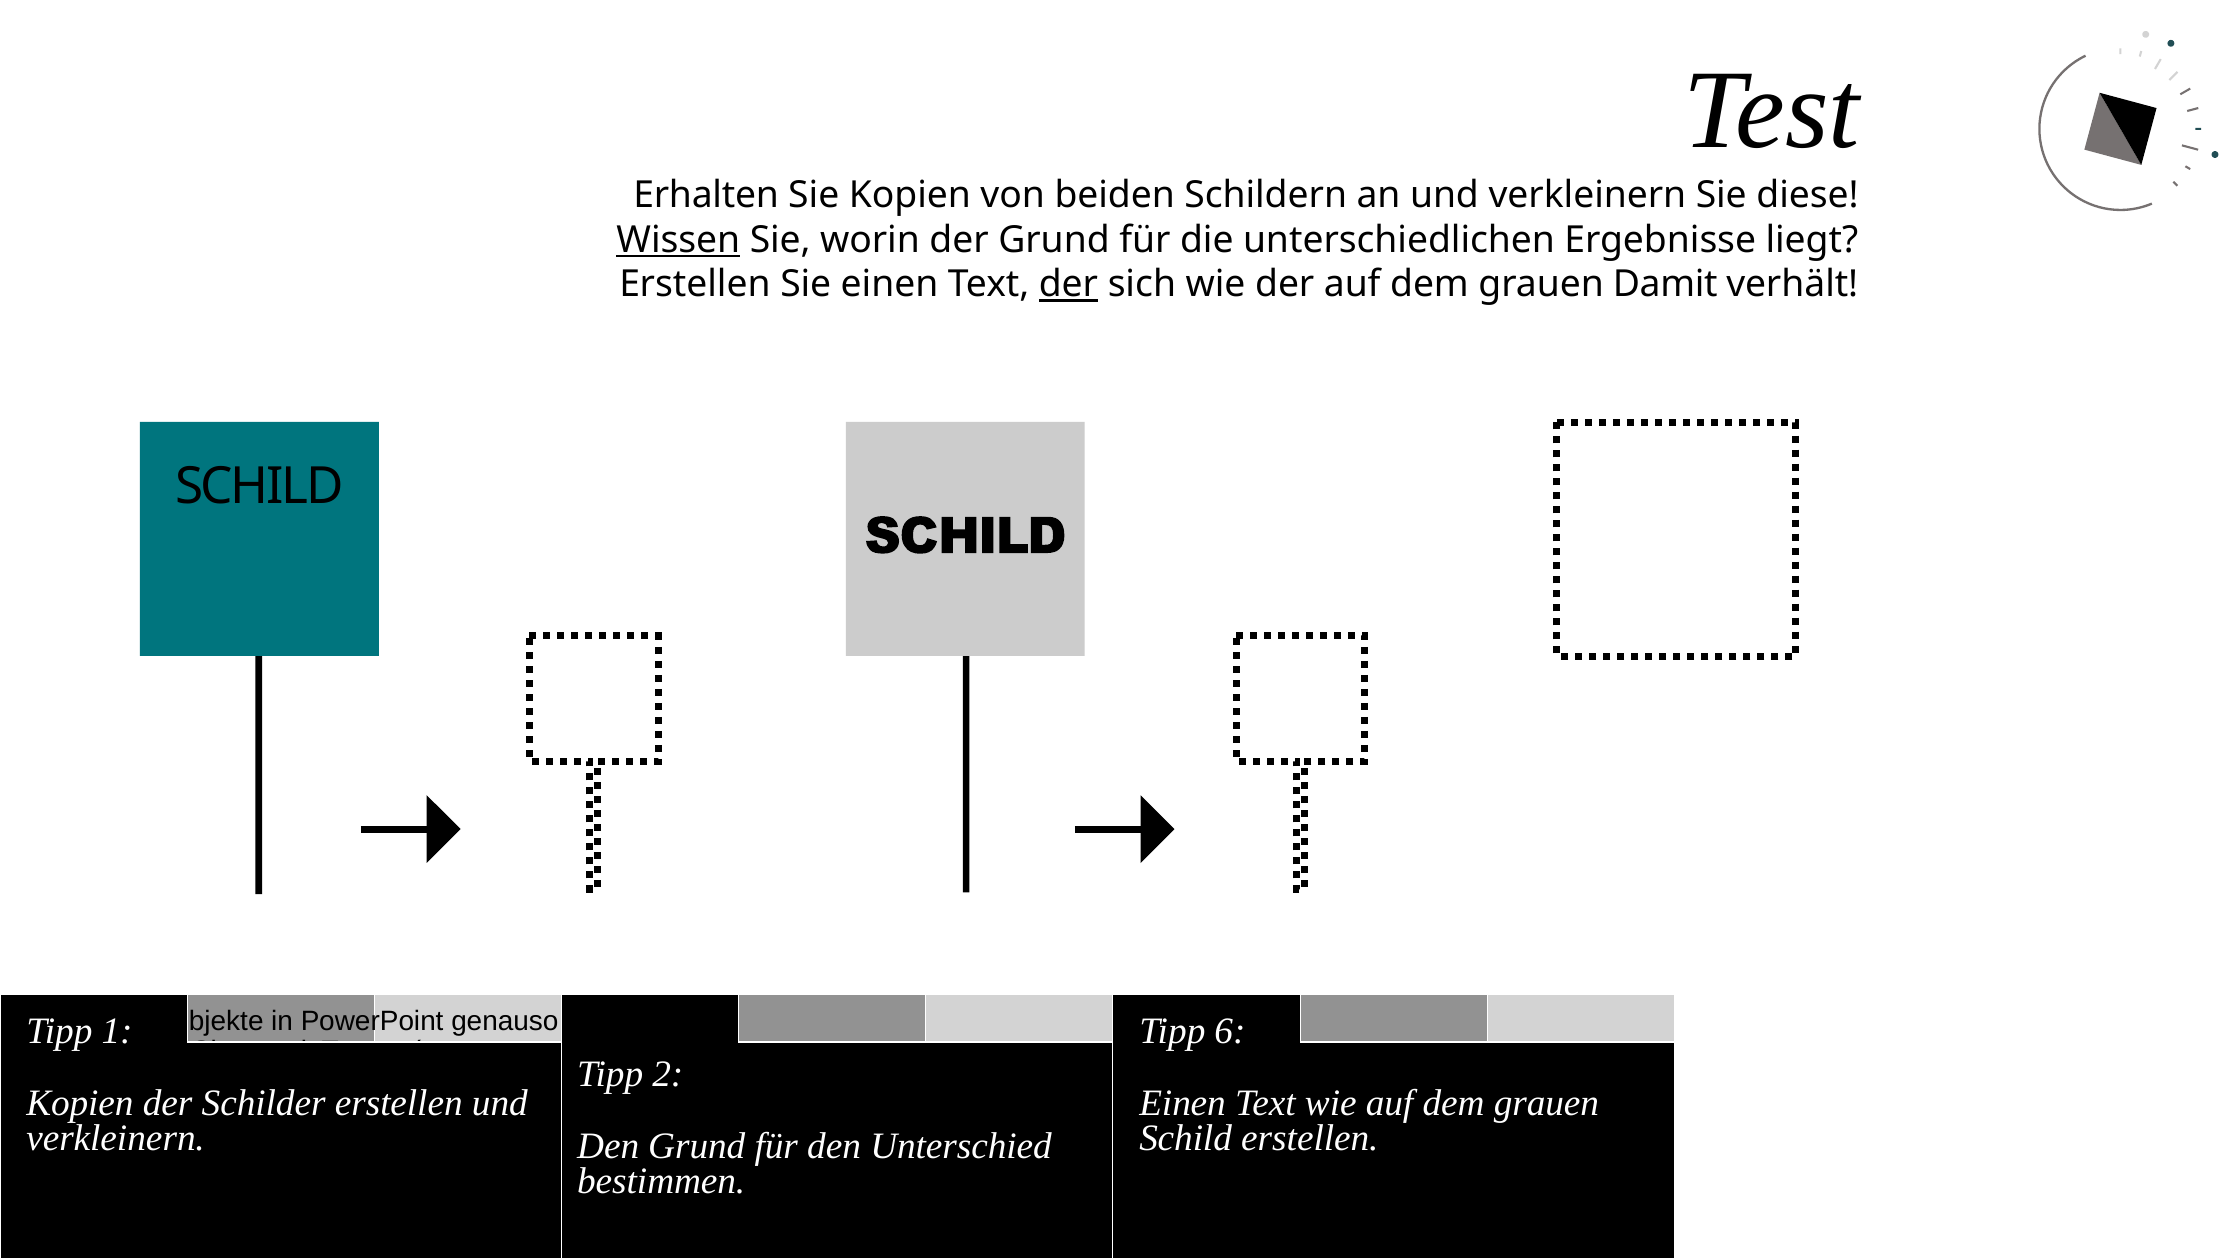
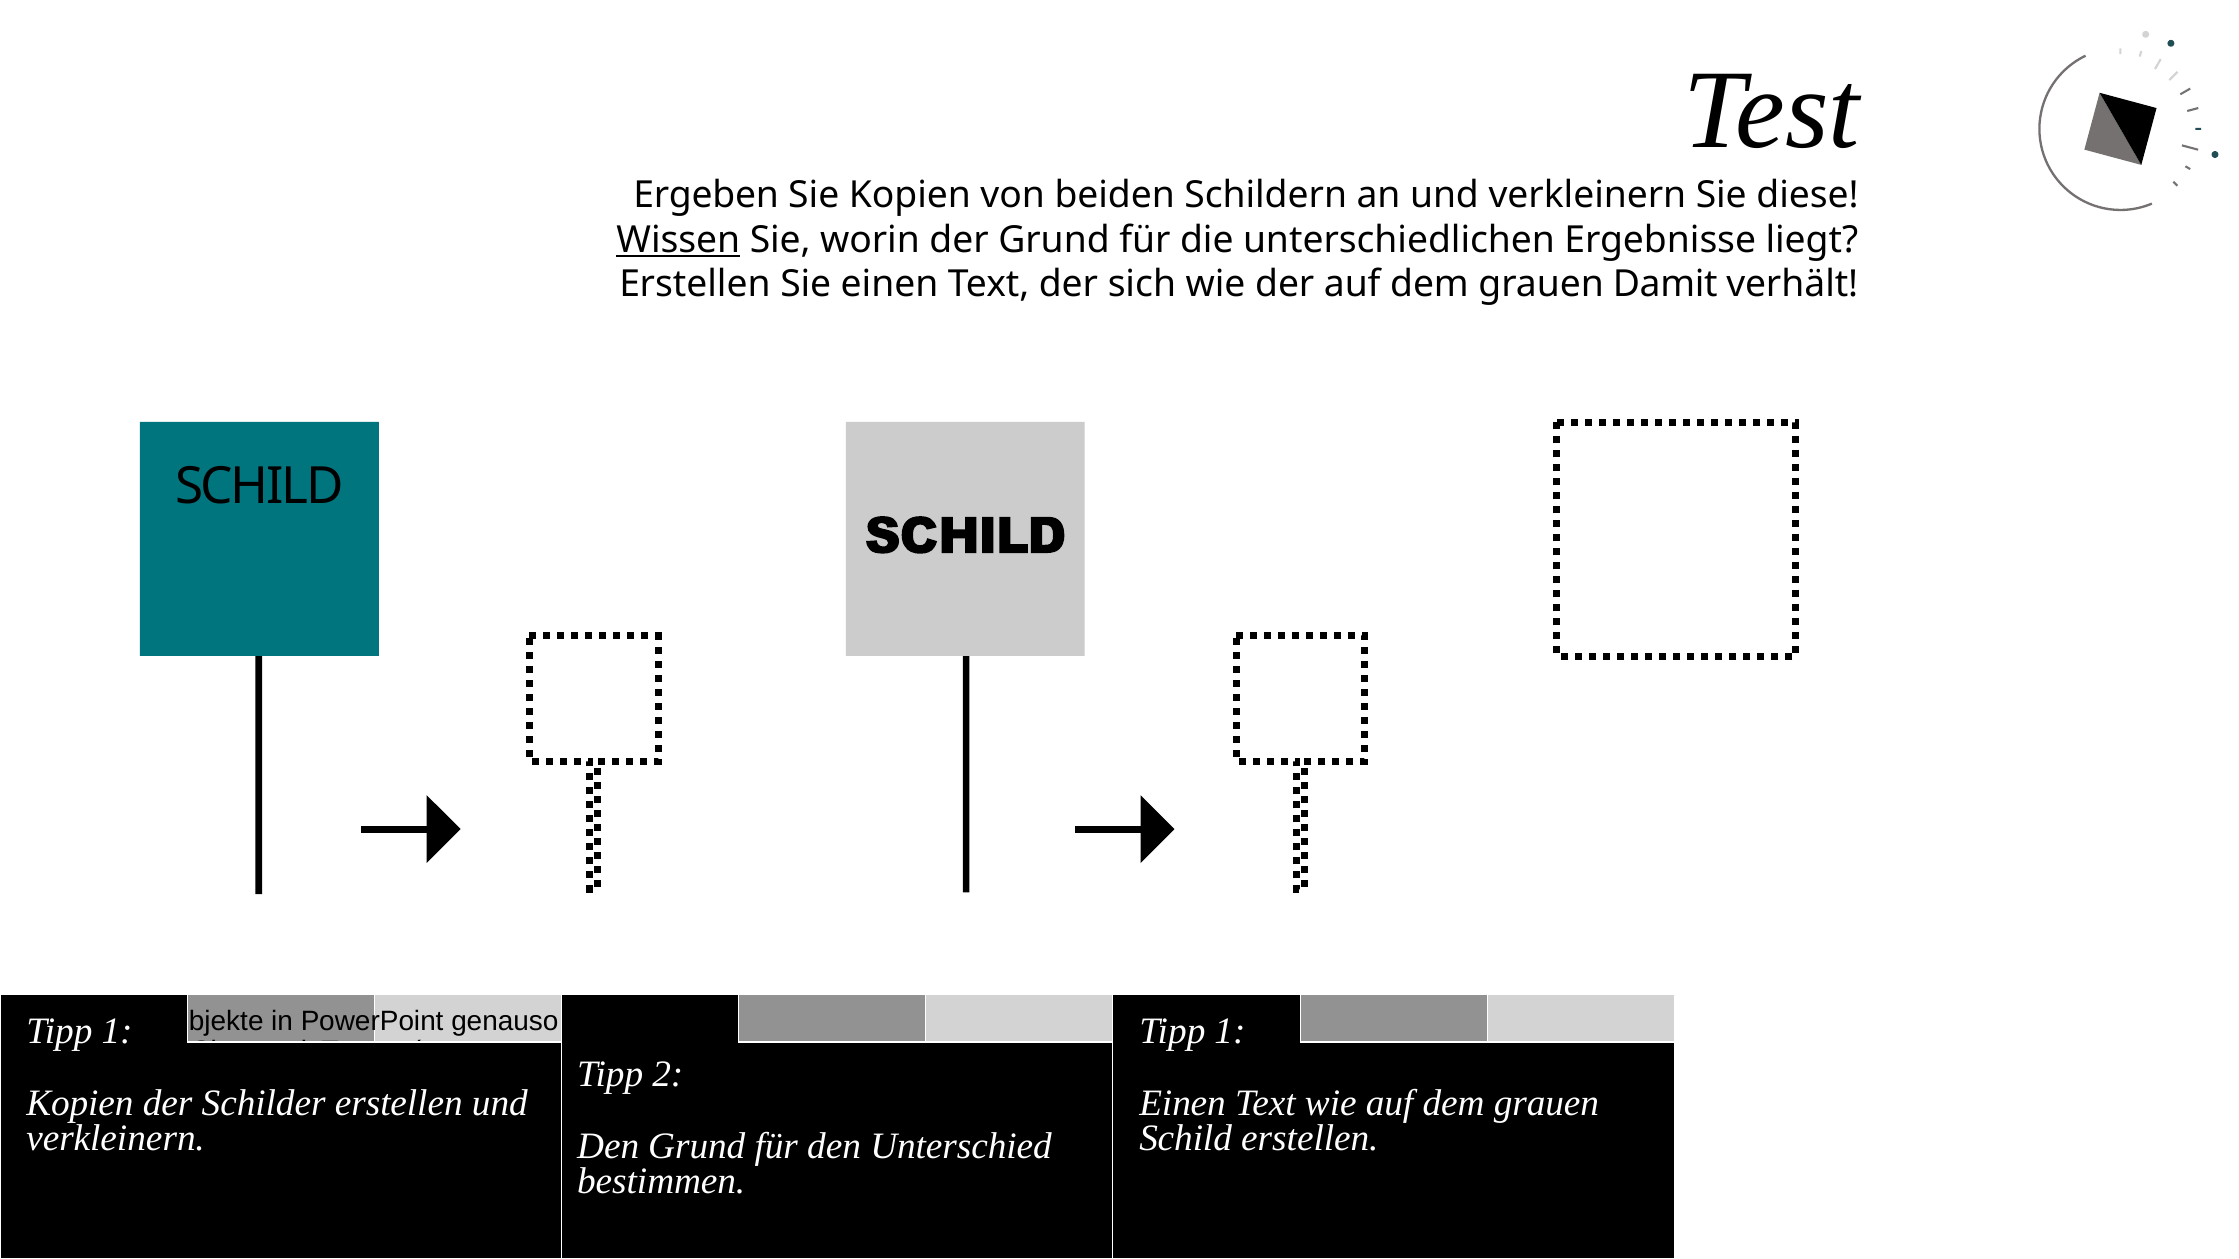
Erhalten: Erhalten -> Ergeben
der at (1068, 285) underline: present -> none
6 at (1230, 1031): 6 -> 1
